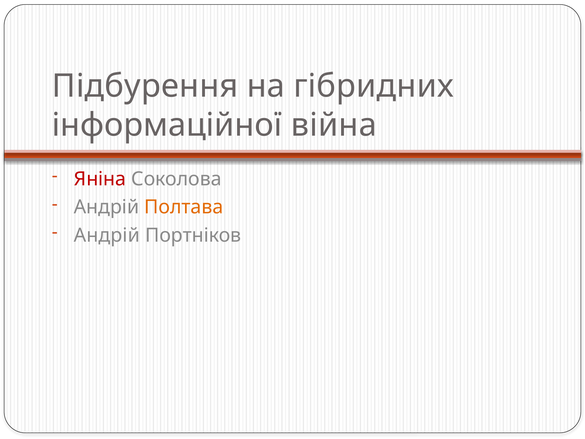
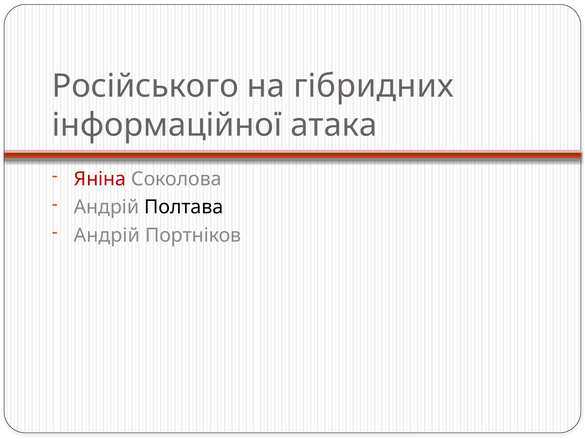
Підбурення: Підбурення -> Російського
війна: війна -> атака
Полтава colour: orange -> black
